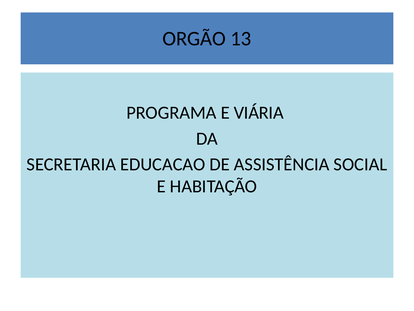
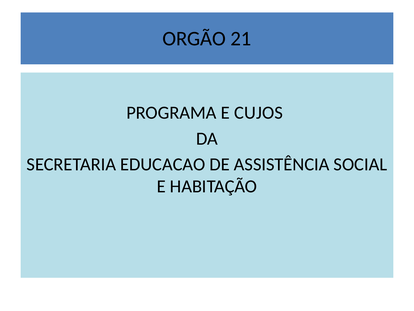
13: 13 -> 21
VIÁRIA: VIÁRIA -> CUJOS
